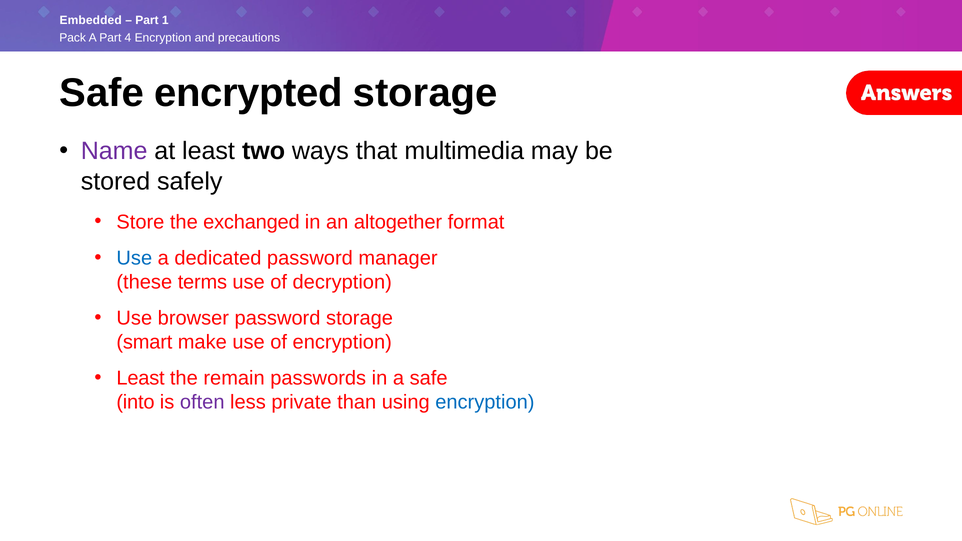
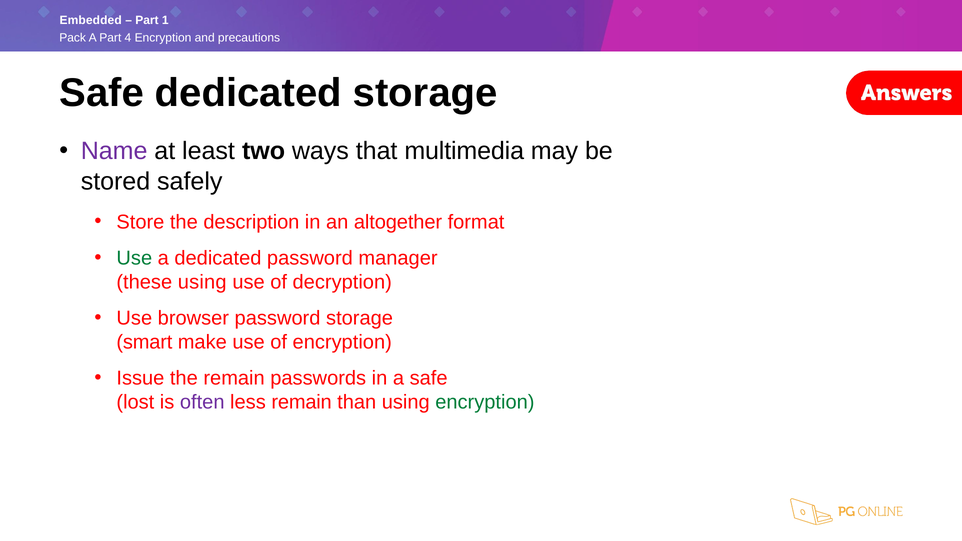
Safe encrypted: encrypted -> dedicated
exchanged: exchanged -> description
Use at (134, 258) colour: blue -> green
these terms: terms -> using
Least at (141, 378): Least -> Issue
into: into -> lost
less private: private -> remain
encryption at (485, 402) colour: blue -> green
